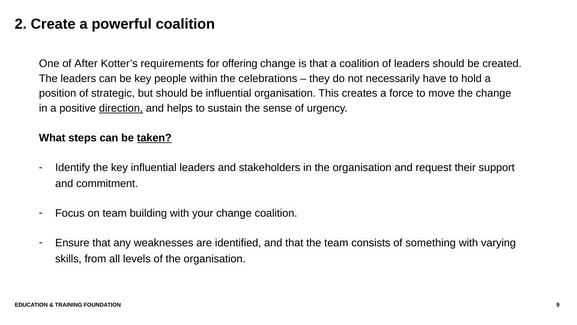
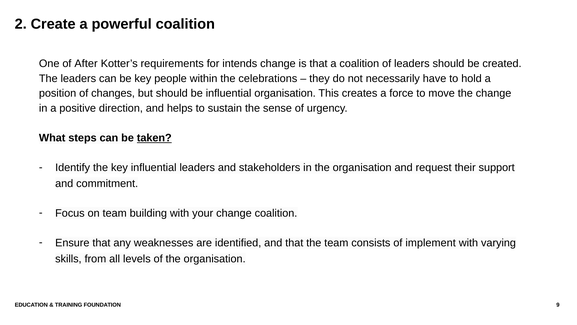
offering: offering -> intends
strategic: strategic -> changes
direction underline: present -> none
something: something -> implement
